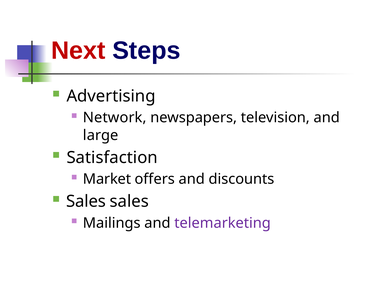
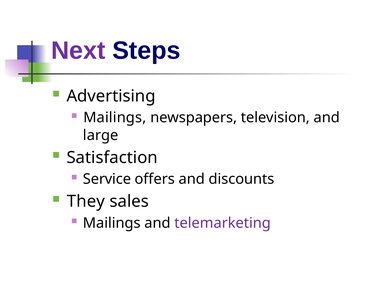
Next colour: red -> purple
Network at (115, 118): Network -> Mailings
Market: Market -> Service
Sales at (86, 201): Sales -> They
